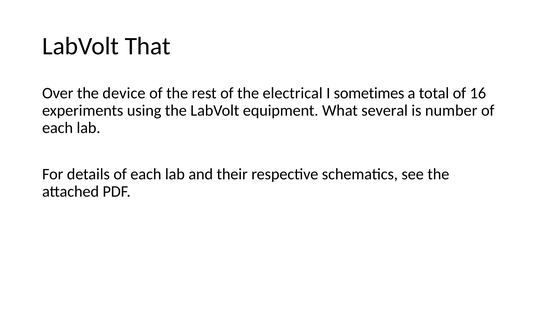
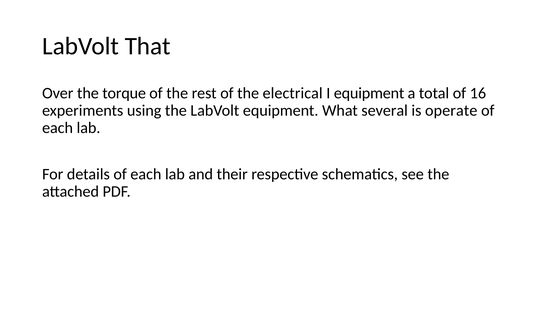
device: device -> torque
I sometimes: sometimes -> equipment
number: number -> operate
